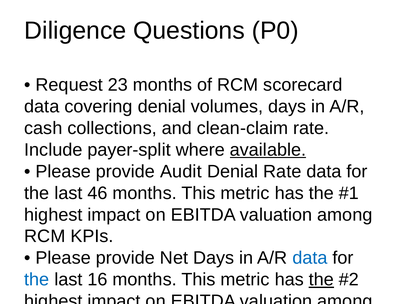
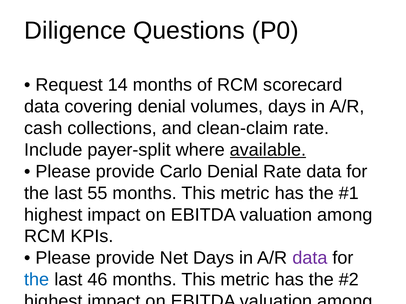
23: 23 -> 14
Audit: Audit -> Carlo
46: 46 -> 55
data at (310, 258) colour: blue -> purple
16: 16 -> 46
the at (321, 280) underline: present -> none
